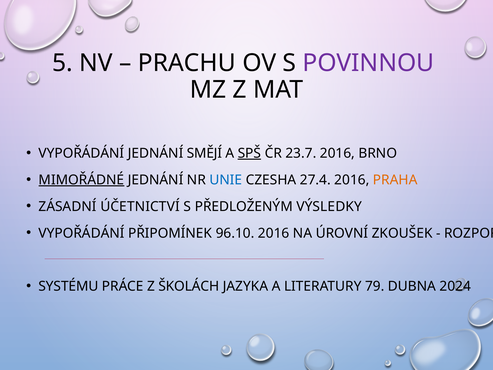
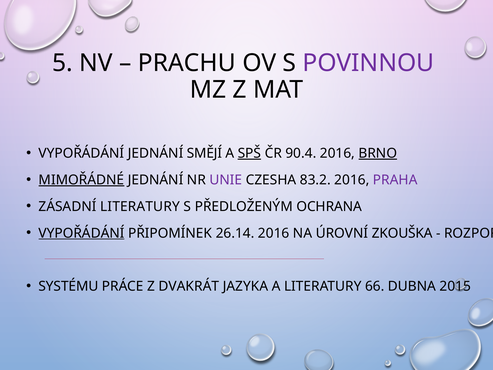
23.7: 23.7 -> 90.4
BRNO underline: none -> present
UNIE colour: blue -> purple
27.4: 27.4 -> 83.2
PRAHA colour: orange -> purple
ZÁSADNÍ ÚČETNICTVÍ: ÚČETNICTVÍ -> LITERATURY
VÝSLEDKY: VÝSLEDKY -> OCHRANA
VYPOŘÁDÁNÍ at (82, 233) underline: none -> present
96.10: 96.10 -> 26.14
ZKOUŠEK: ZKOUŠEK -> ZKOUŠKA
ŠKOLÁCH: ŠKOLÁCH -> DVAKRÁT
79: 79 -> 66
2024: 2024 -> 2015
